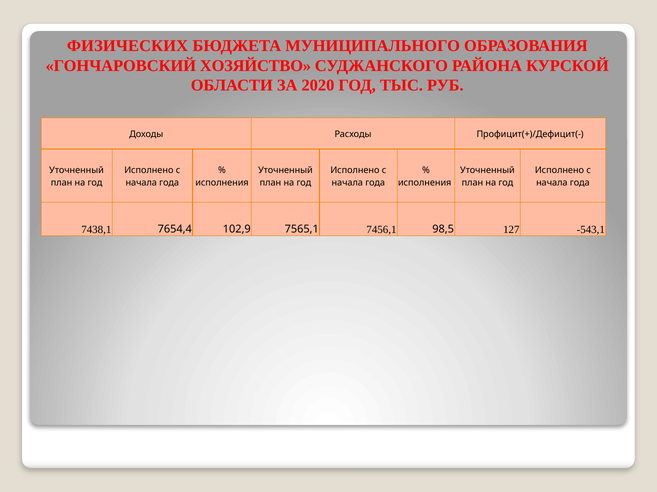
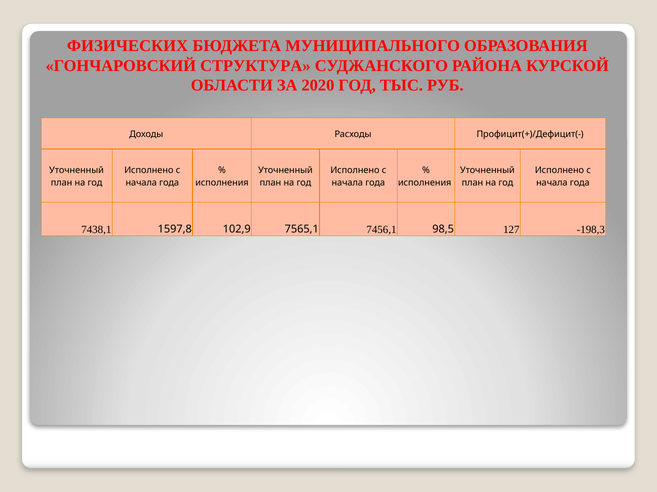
ХОЗЯЙСТВО: ХОЗЯЙСТВО -> СТРУКТУРА
7654,4: 7654,4 -> 1597,8
-543,1: -543,1 -> -198,3
